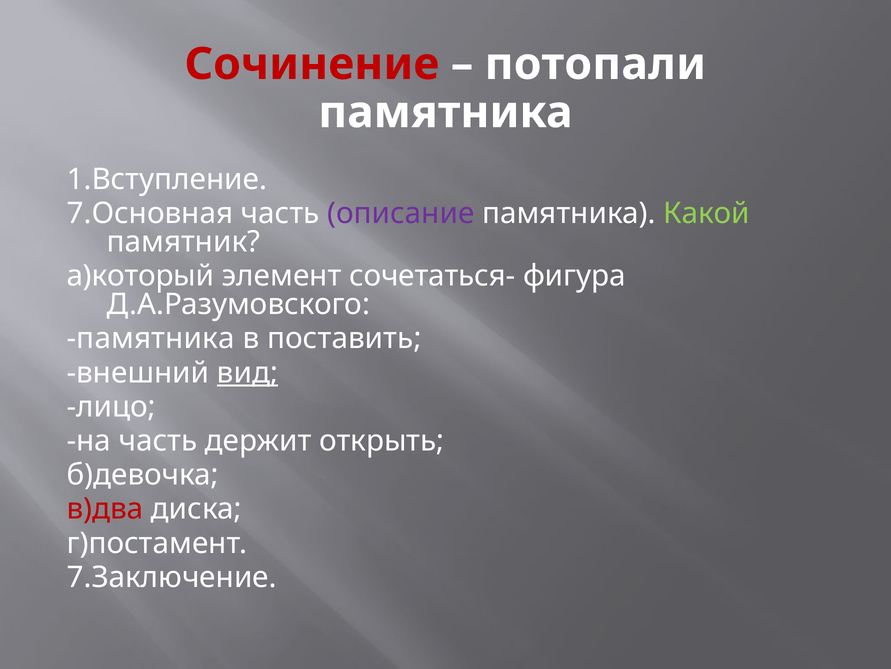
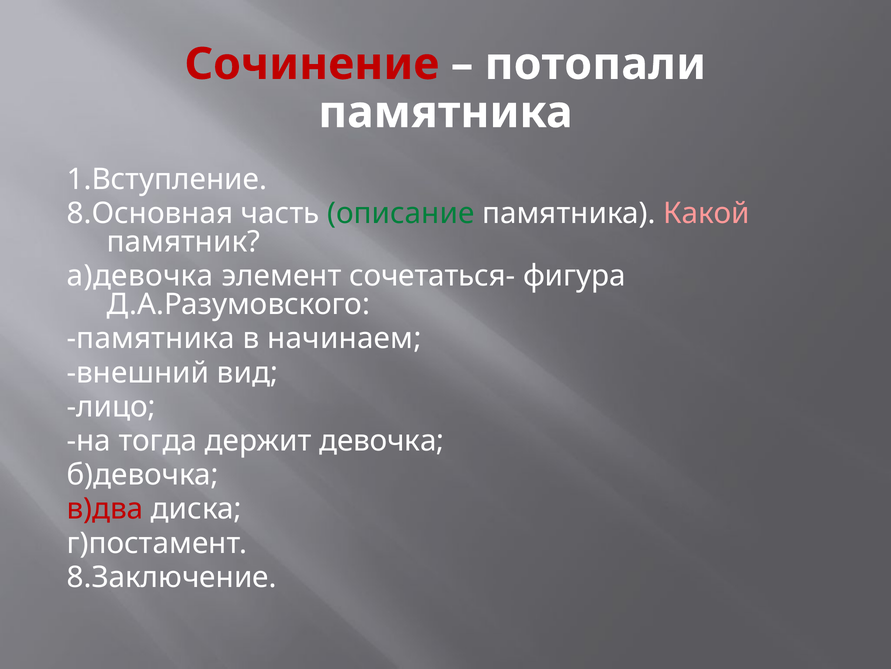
7.Основная: 7.Основная -> 8.Основная
описание colour: purple -> green
Какой colour: light green -> pink
а)который: а)который -> а)девочка
поставить: поставить -> начинаем
вид underline: present -> none
на часть: часть -> тогда
открыть: открыть -> девочка
7.Заключение: 7.Заключение -> 8.Заключение
